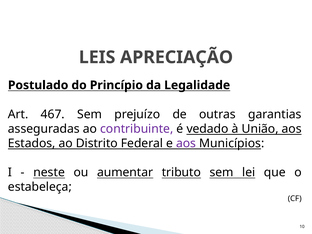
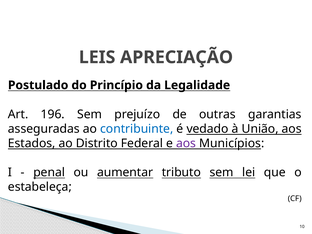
467: 467 -> 196
contribuinte colour: purple -> blue
neste: neste -> penal
